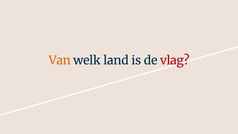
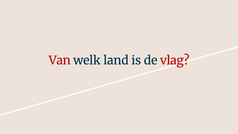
Van colour: orange -> red
